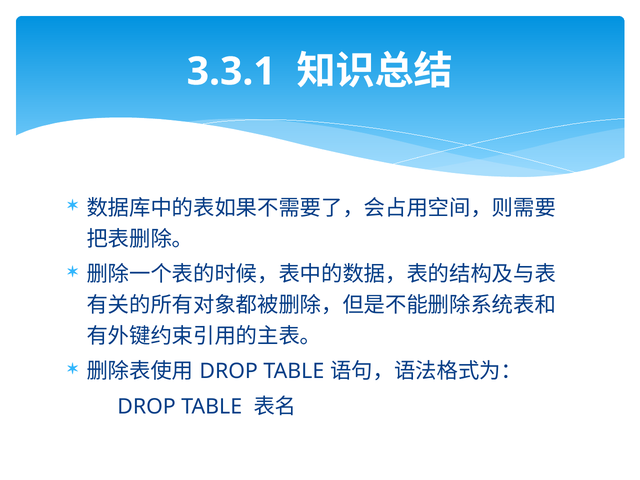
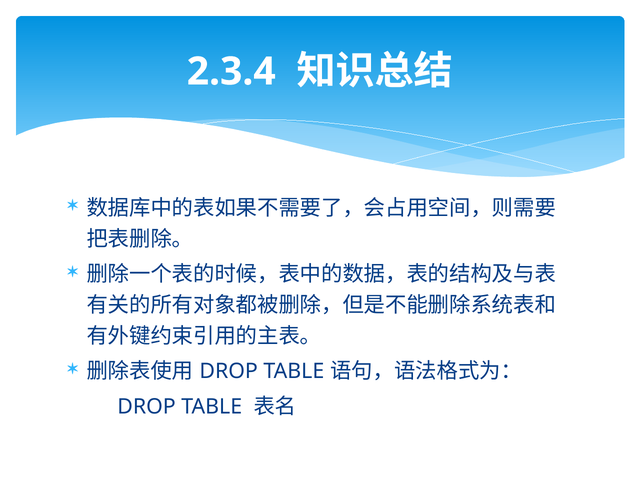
3.3.1: 3.3.1 -> 2.3.4
